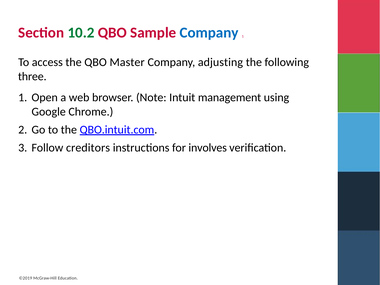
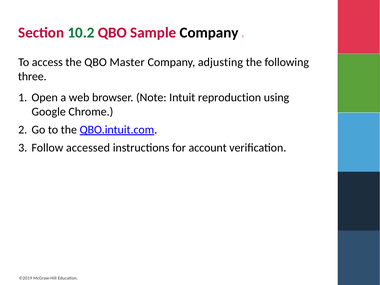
Company at (209, 33) colour: blue -> black
management: management -> reproduction
creditors: creditors -> accessed
involves: involves -> account
